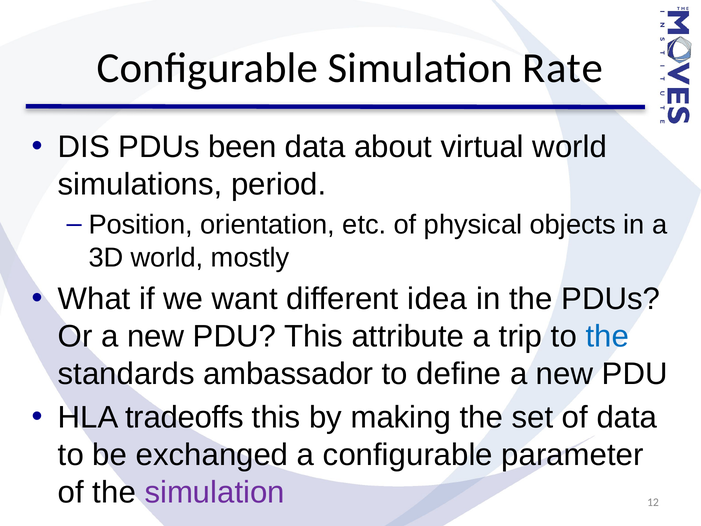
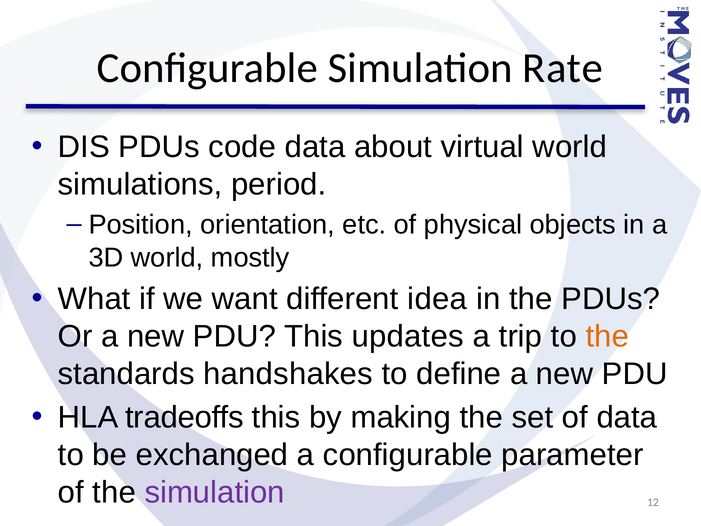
been: been -> code
attribute: attribute -> updates
the at (607, 336) colour: blue -> orange
ambassador: ambassador -> handshakes
